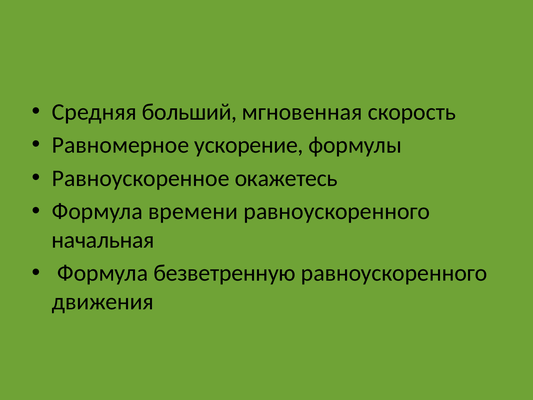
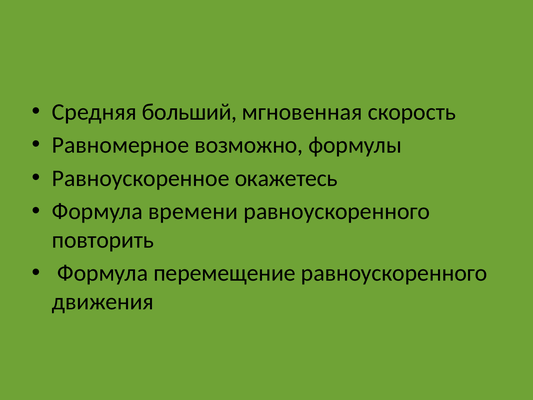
ускорение: ускорение -> возможно
начальная: начальная -> повторить
безветренную: безветренную -> перемещение
